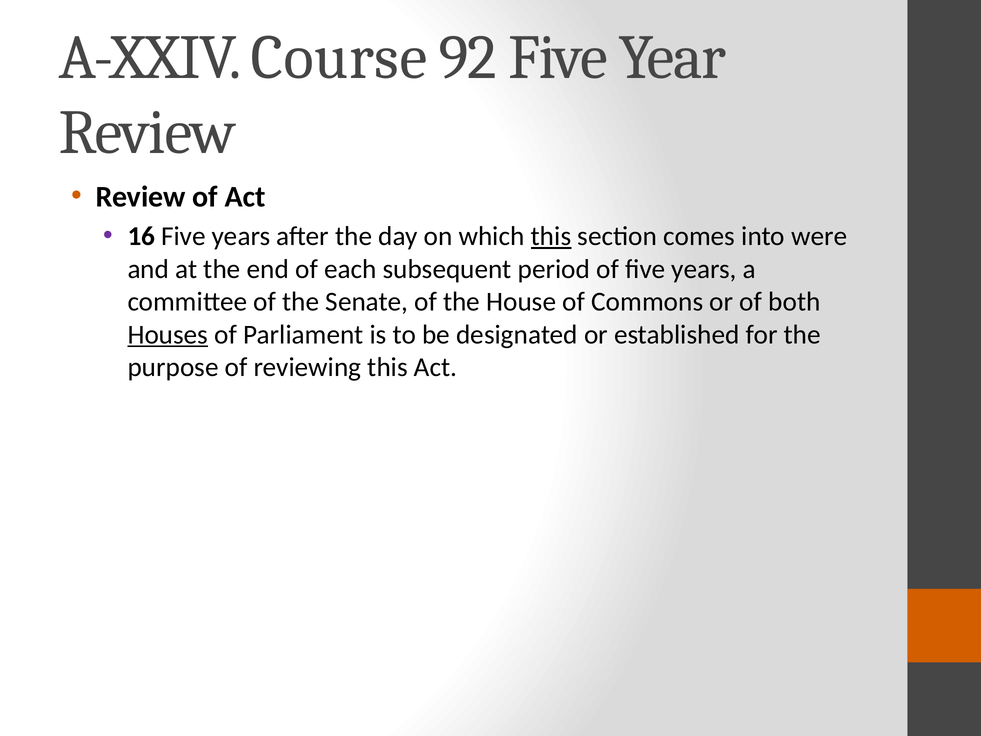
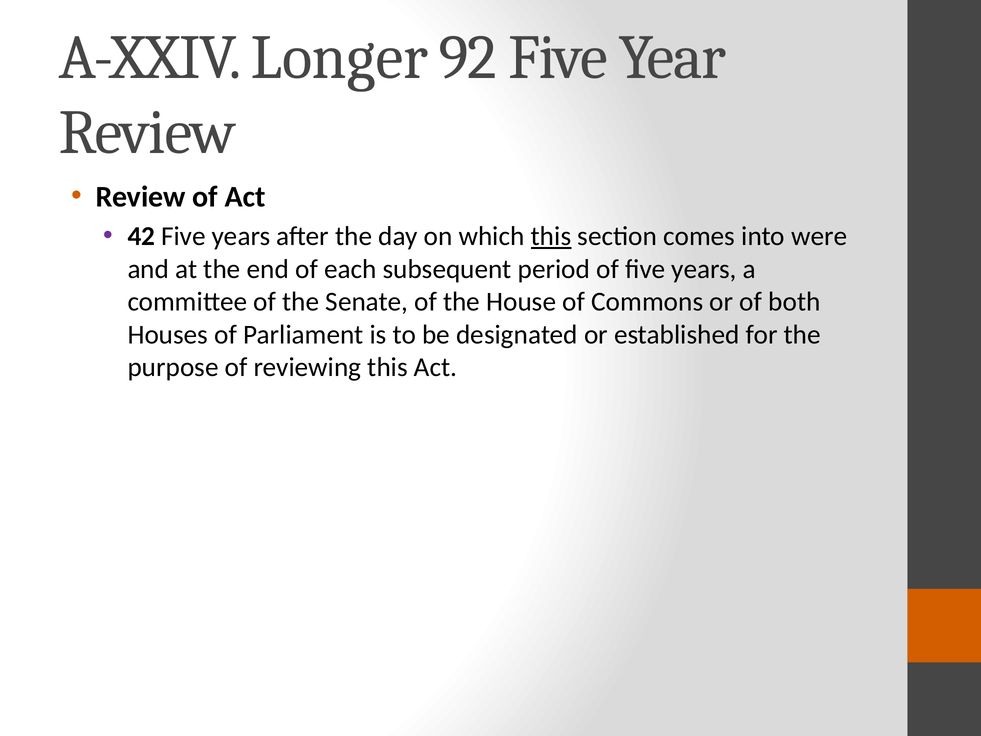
Course: Course -> Longer
16: 16 -> 42
Houses underline: present -> none
